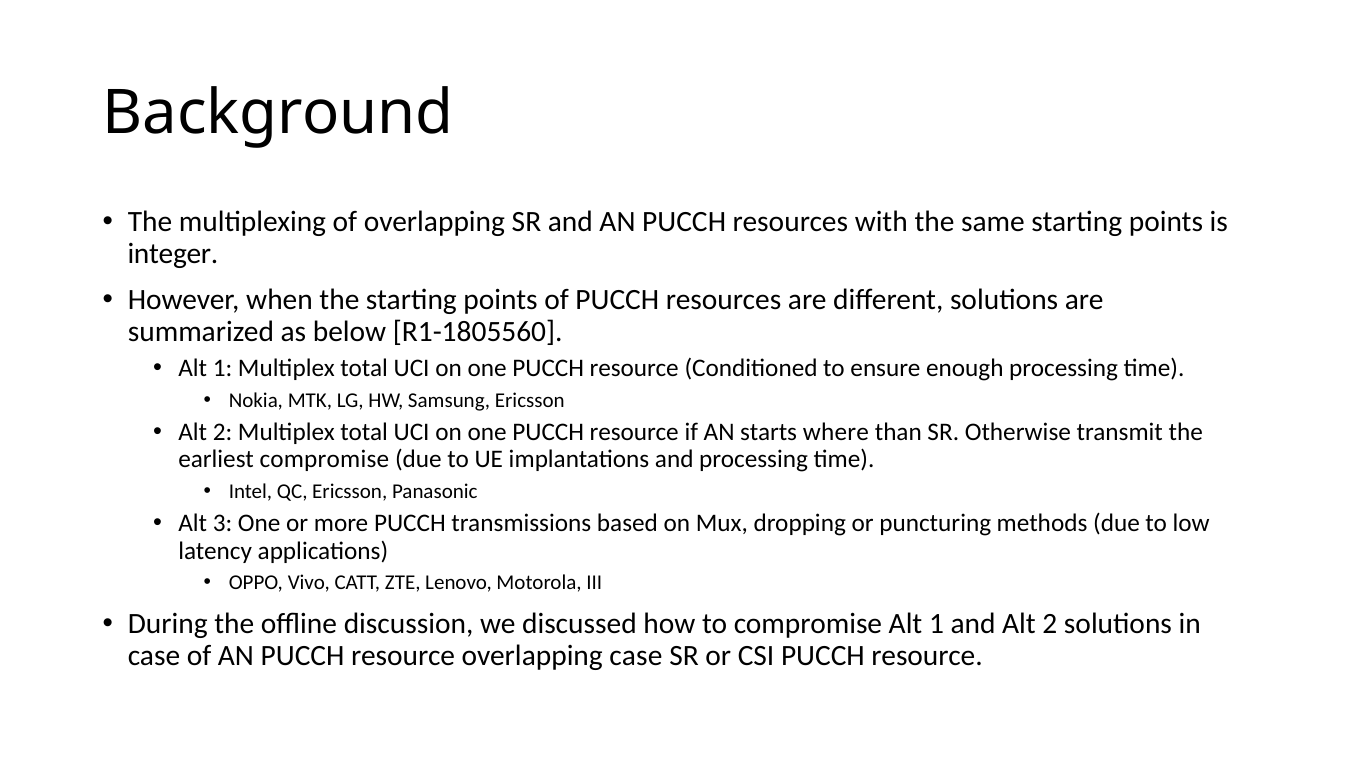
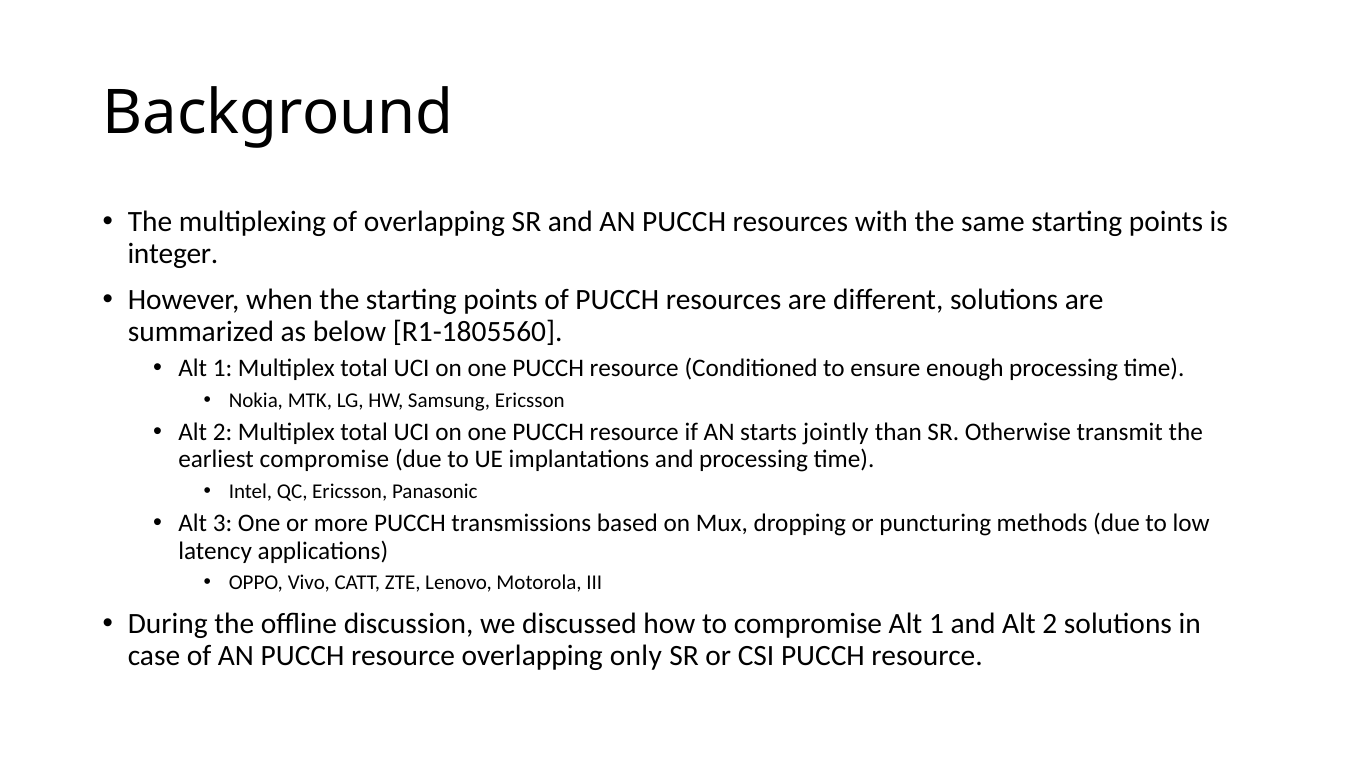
where: where -> jointly
overlapping case: case -> only
